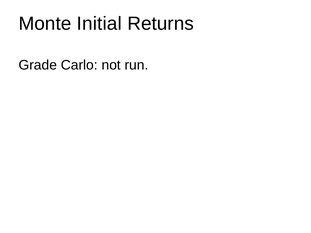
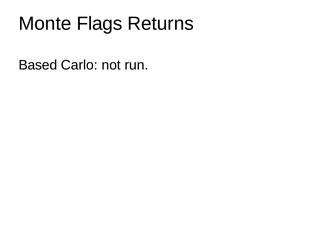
Initial: Initial -> Flags
Grade: Grade -> Based
